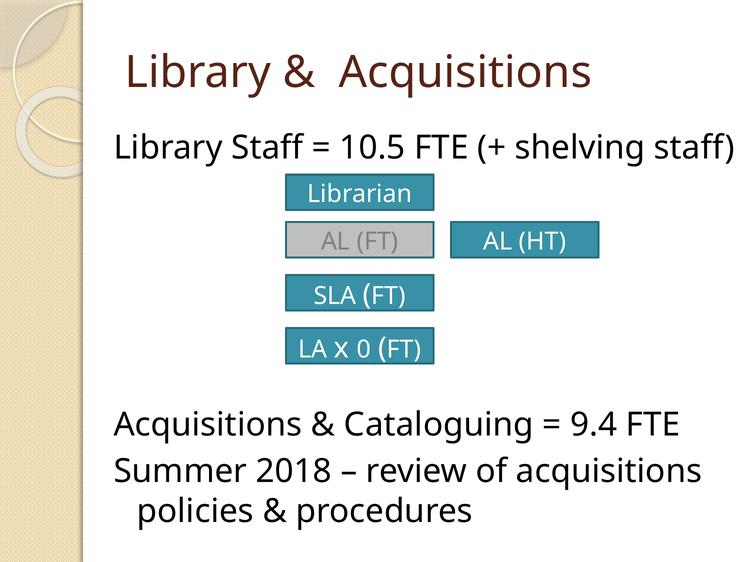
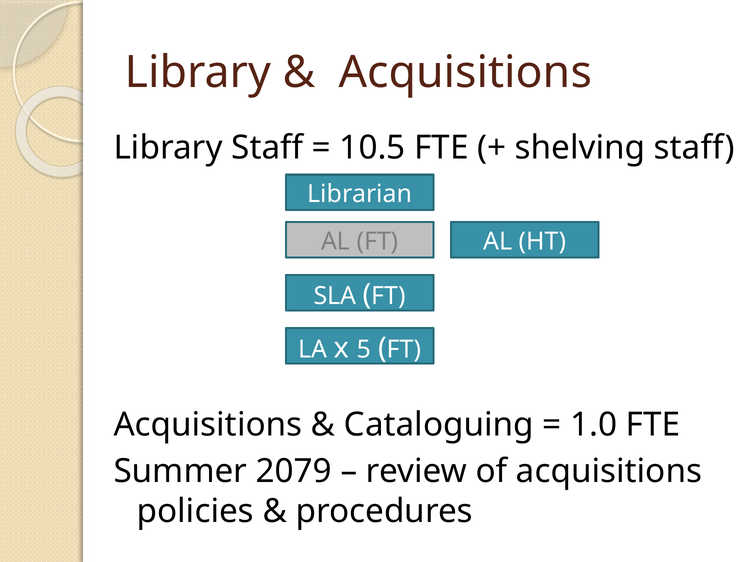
0: 0 -> 5
9.4: 9.4 -> 1.0
2018: 2018 -> 2079
